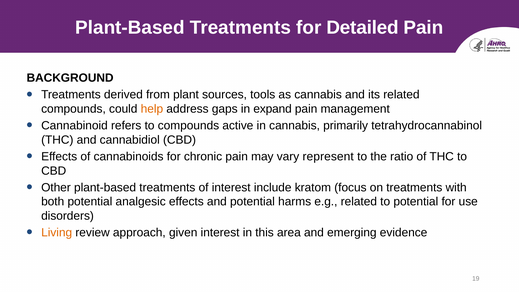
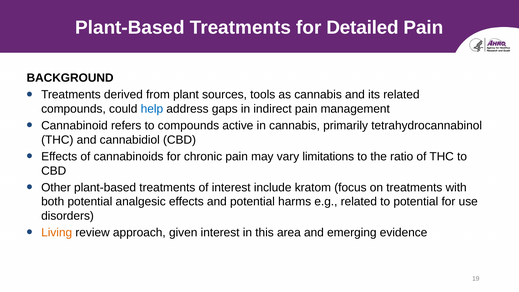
help colour: orange -> blue
expand: expand -> indirect
represent: represent -> limitations
